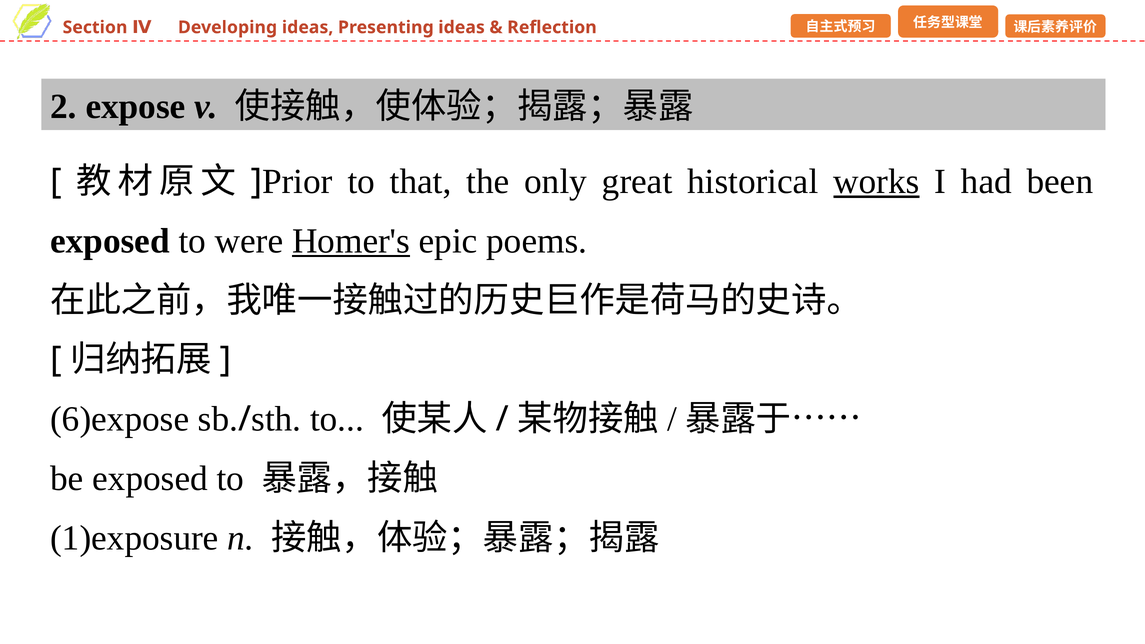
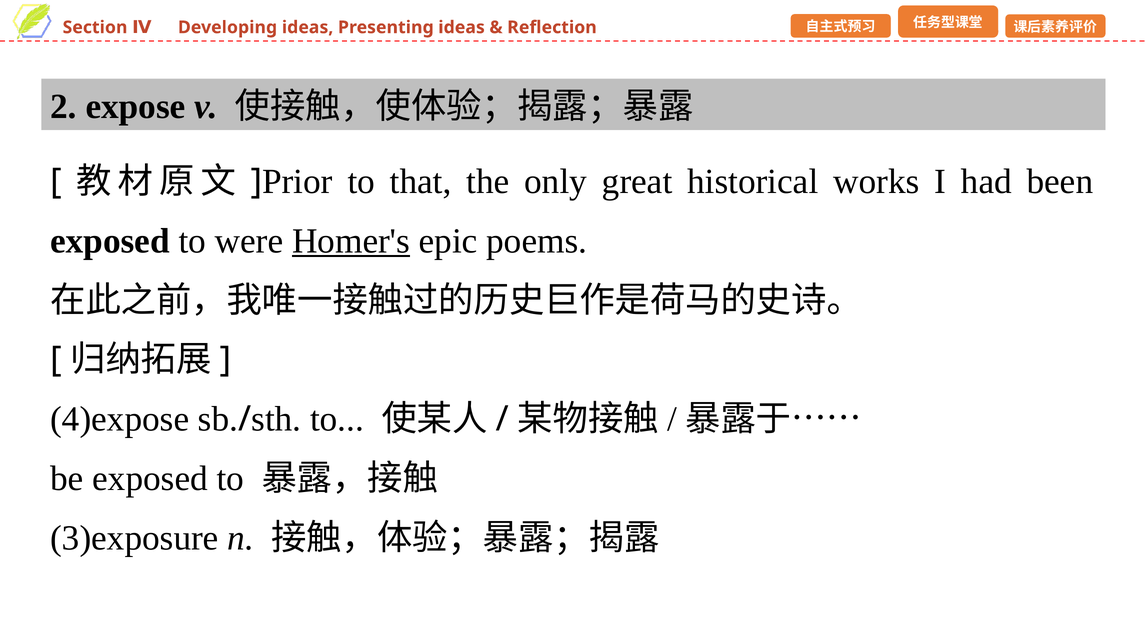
works underline: present -> none
6)expose: 6)expose -> 4)expose
1)exposure: 1)exposure -> 3)exposure
